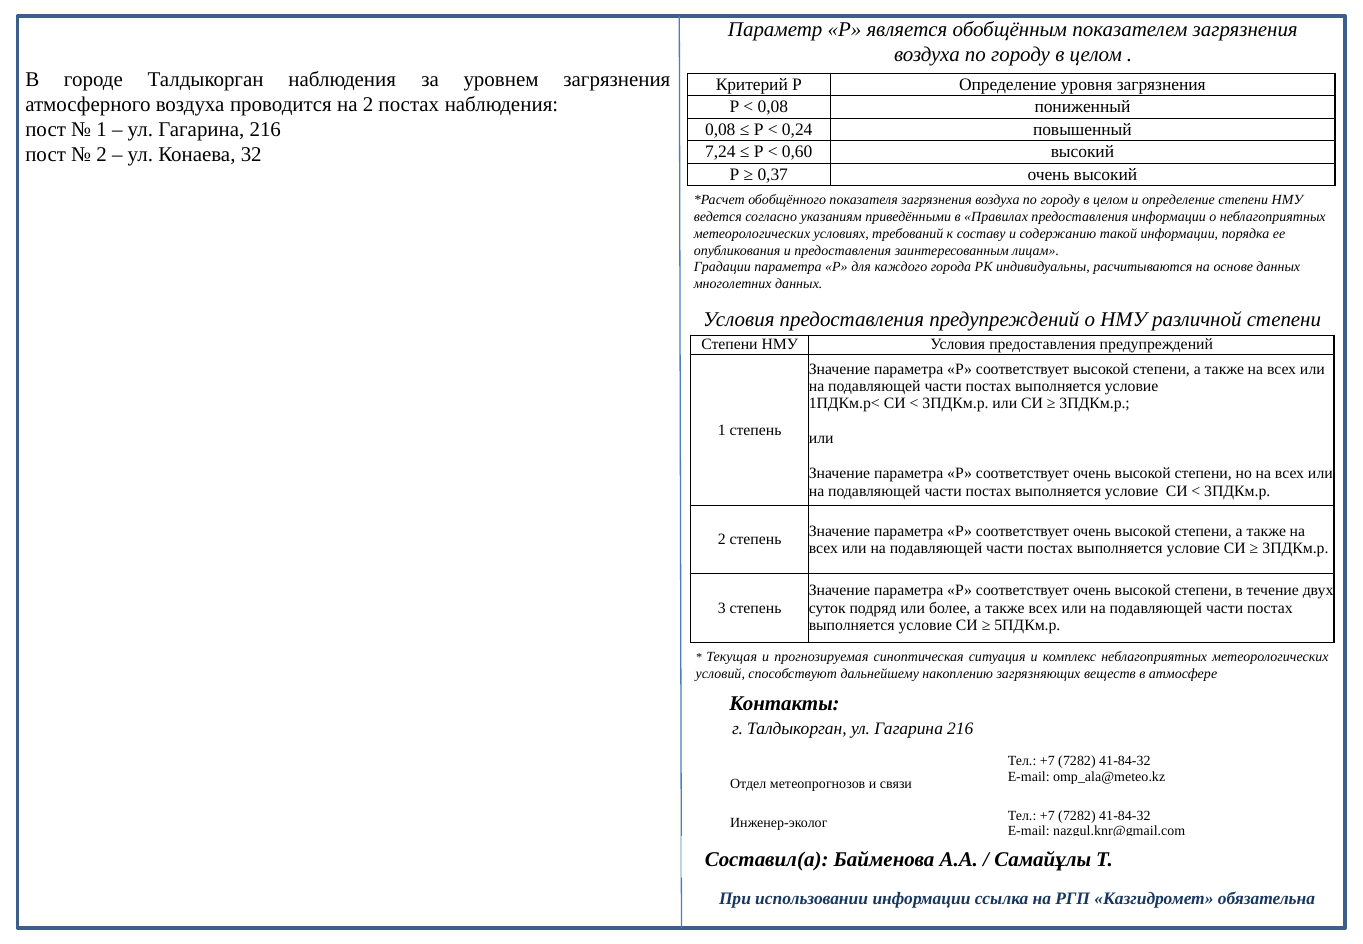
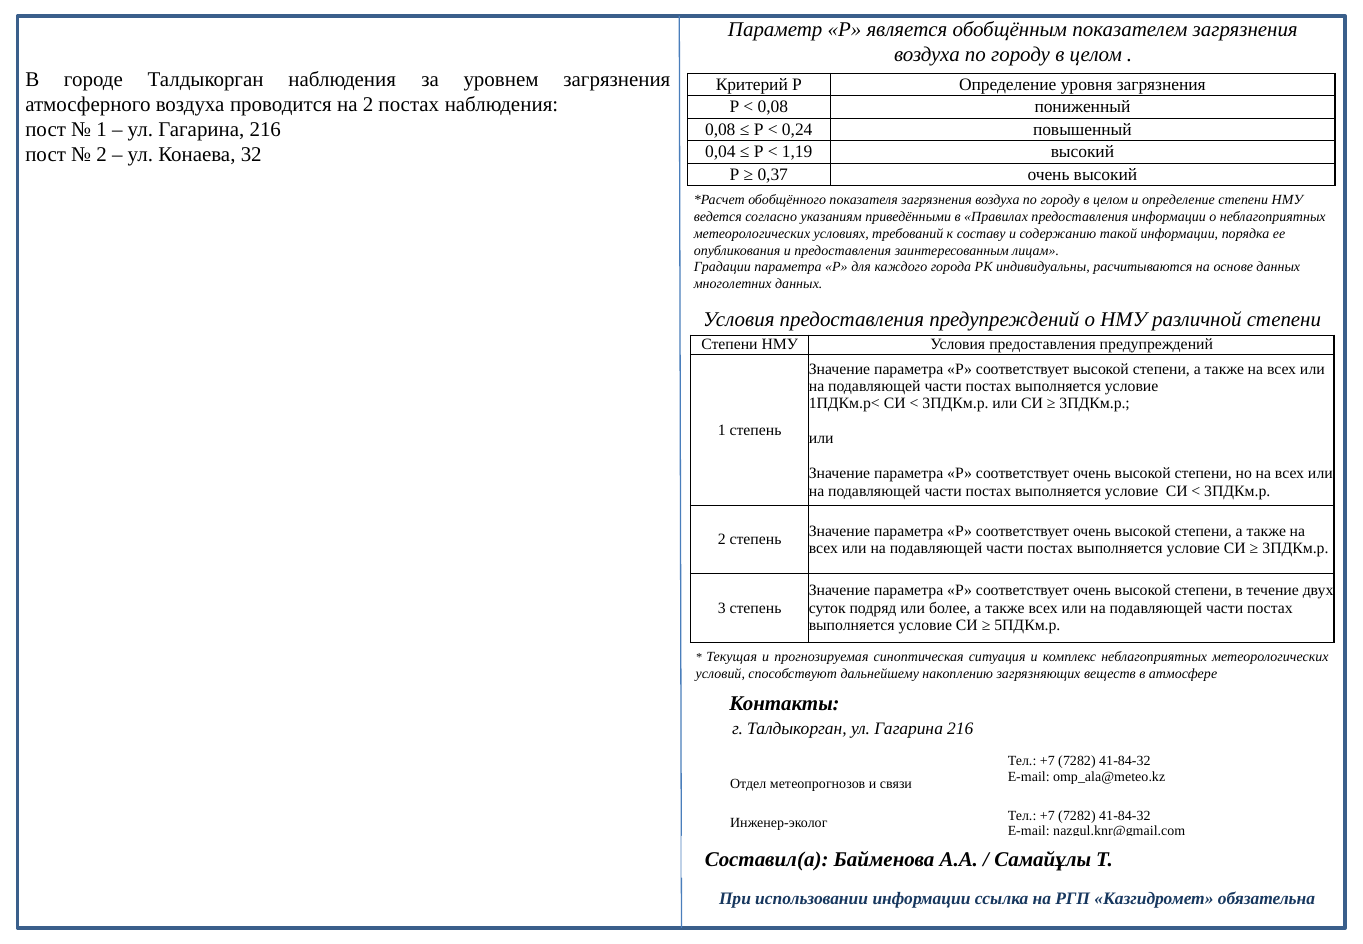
7,24: 7,24 -> 0,04
0,60: 0,60 -> 1,19
